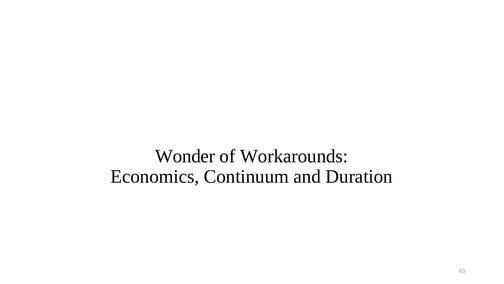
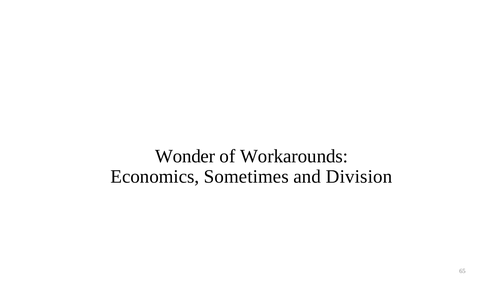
Continuum: Continuum -> Sometimes
Duration: Duration -> Division
